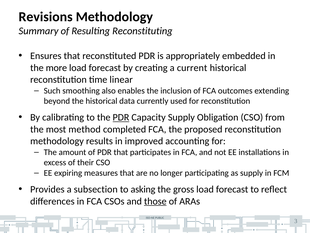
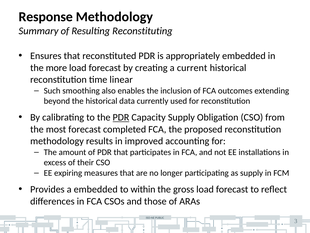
Revisions: Revisions -> Response
most method: method -> forecast
a subsection: subsection -> embedded
asking: asking -> within
those underline: present -> none
